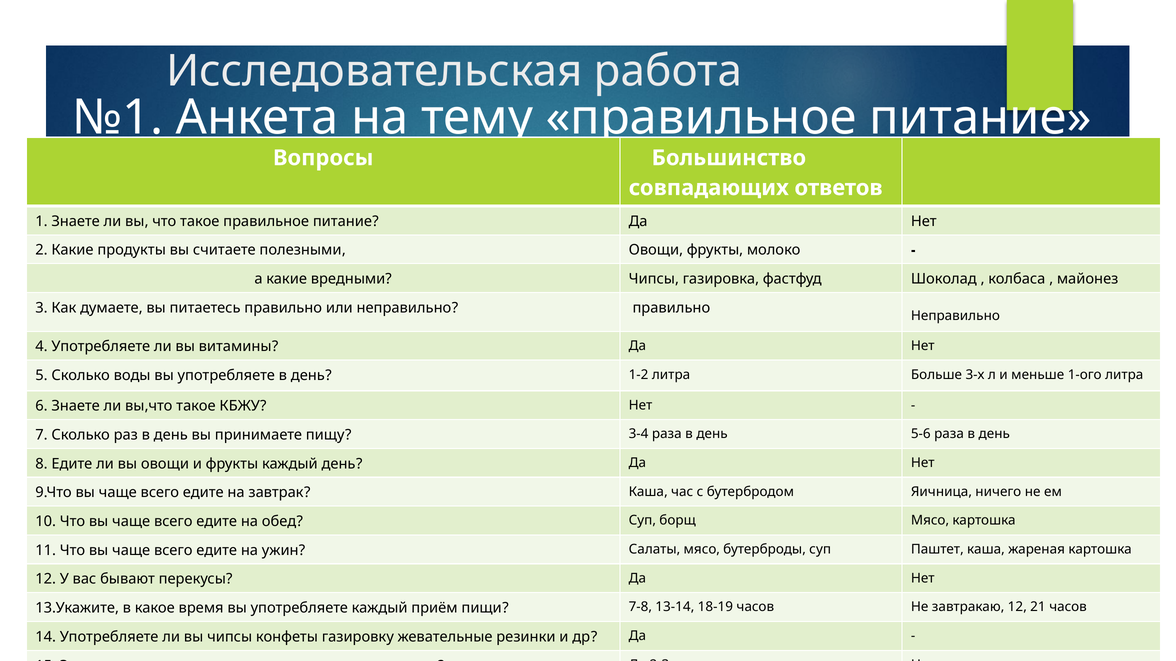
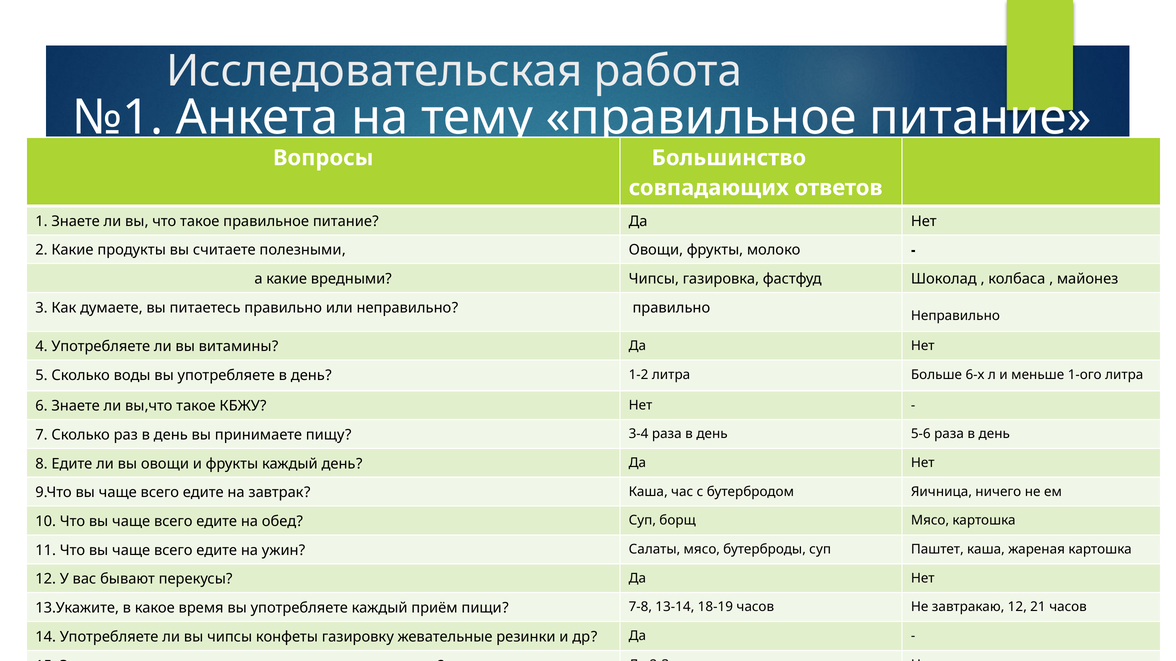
3-х: 3-х -> 6-х
